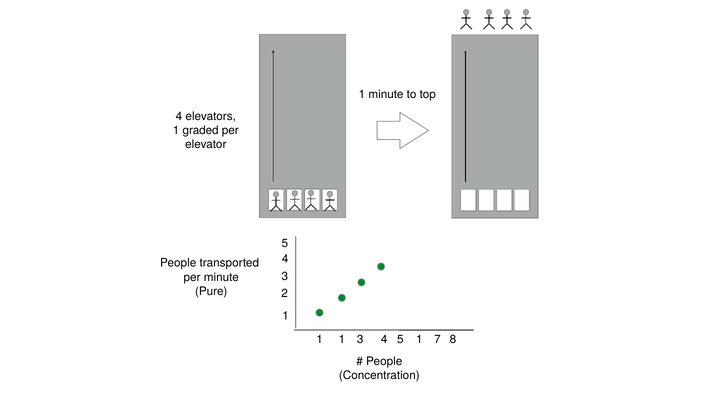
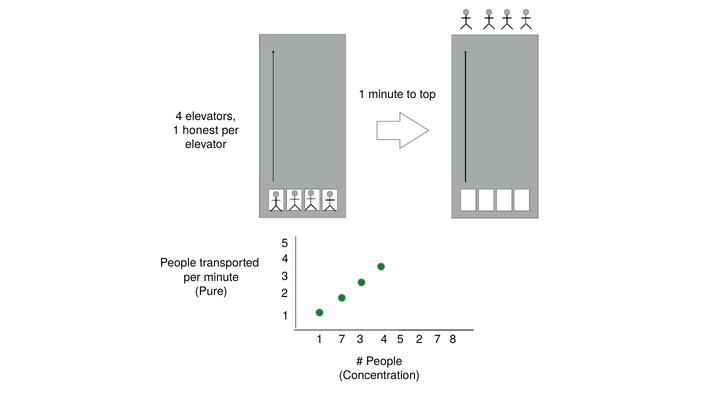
graded: graded -> honest
1 1: 1 -> 7
5 1: 1 -> 2
